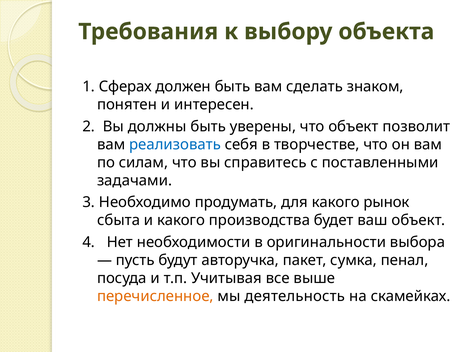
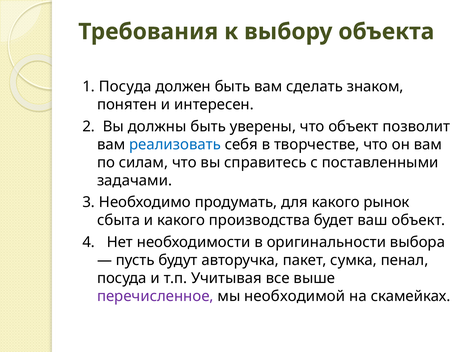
1 Сферах: Сферах -> Посуда
перечисленное colour: orange -> purple
деятельность: деятельность -> необходимой
